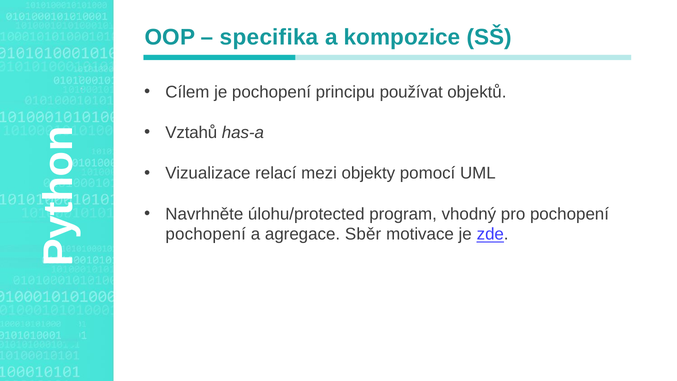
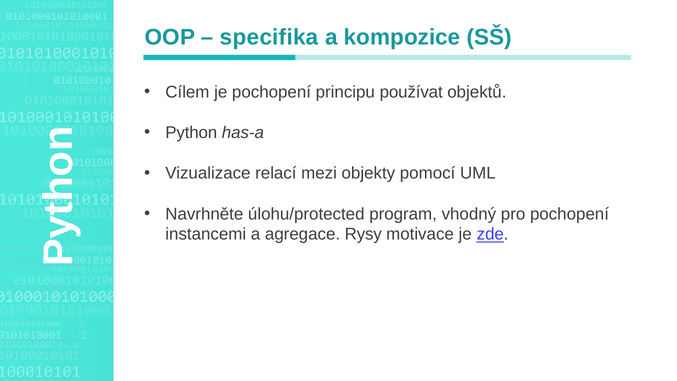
Vztahů: Vztahů -> Python
pochopení at (206, 234): pochopení -> instancemi
Sběr: Sběr -> Rysy
